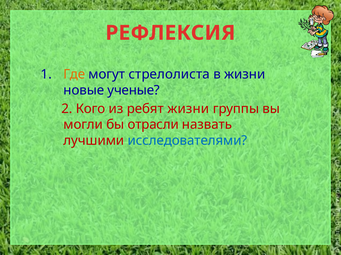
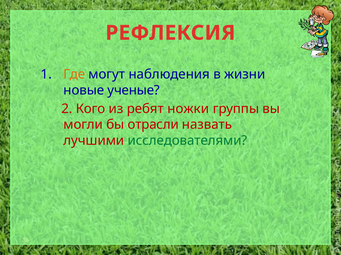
стрелолиста: стрелолиста -> наблюдения
ребят жизни: жизни -> ножки
исследователями colour: blue -> green
